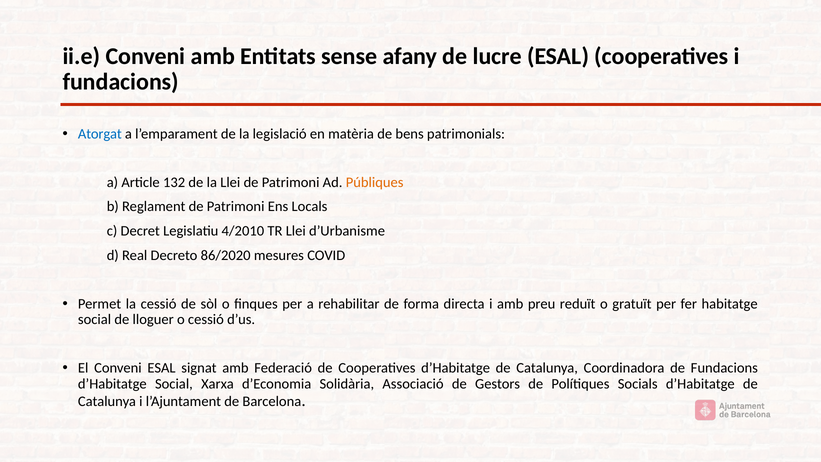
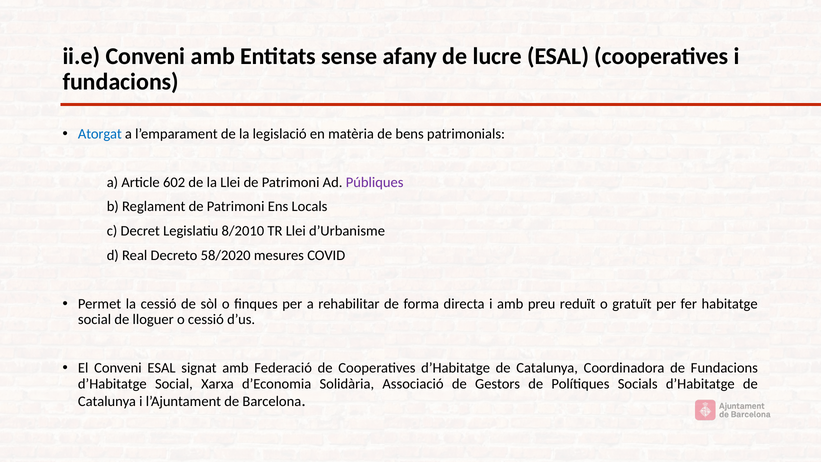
132: 132 -> 602
Públiques colour: orange -> purple
4/2010: 4/2010 -> 8/2010
86/2020: 86/2020 -> 58/2020
